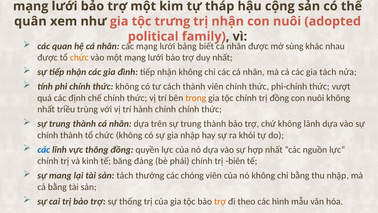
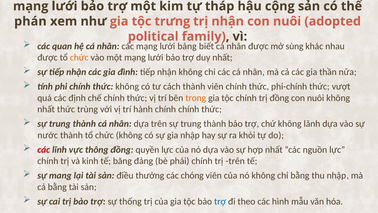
quân: quân -> phán
gia tách: tách -> thần
nhất triều: triều -> thức
chính at (48, 135): chính -> nước
các at (44, 149) colour: blue -> red
trị biên: biên -> trên
sản tách: tách -> điều
trợ at (220, 201) colour: orange -> blue
